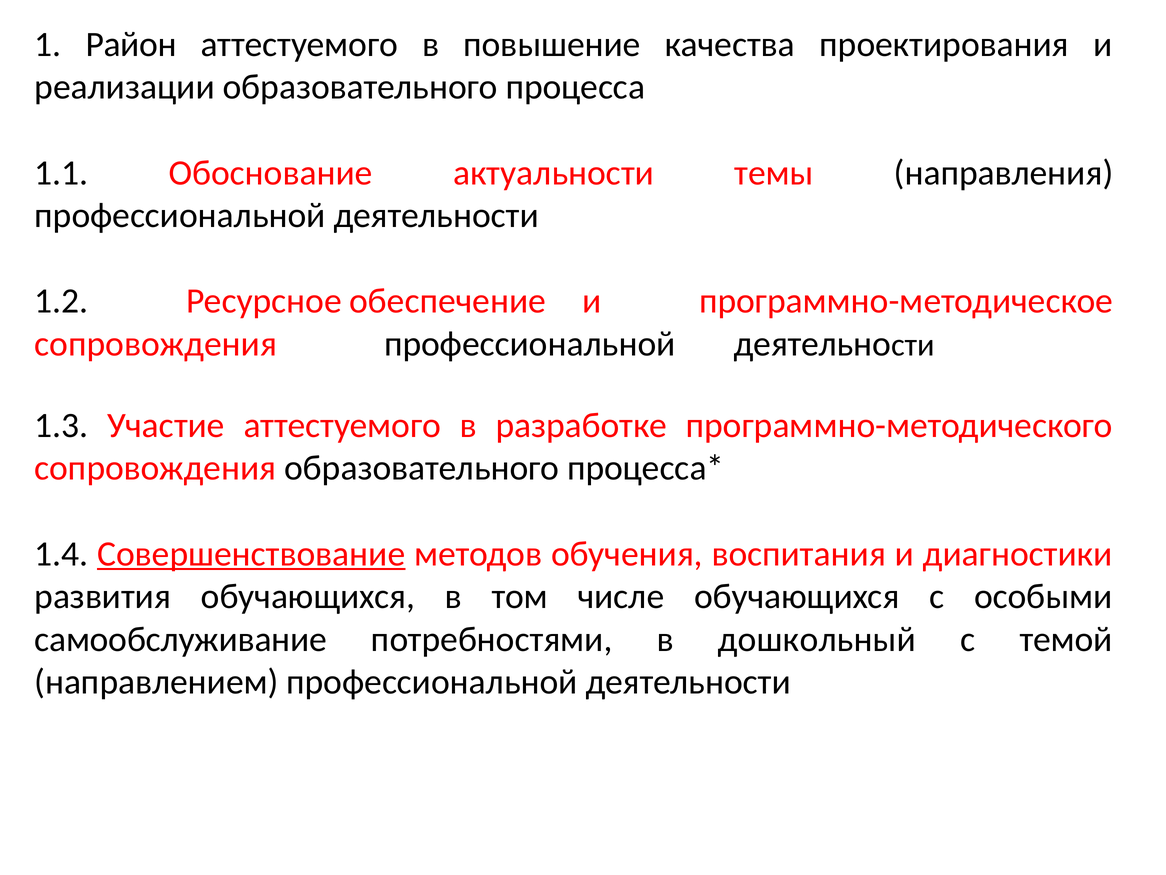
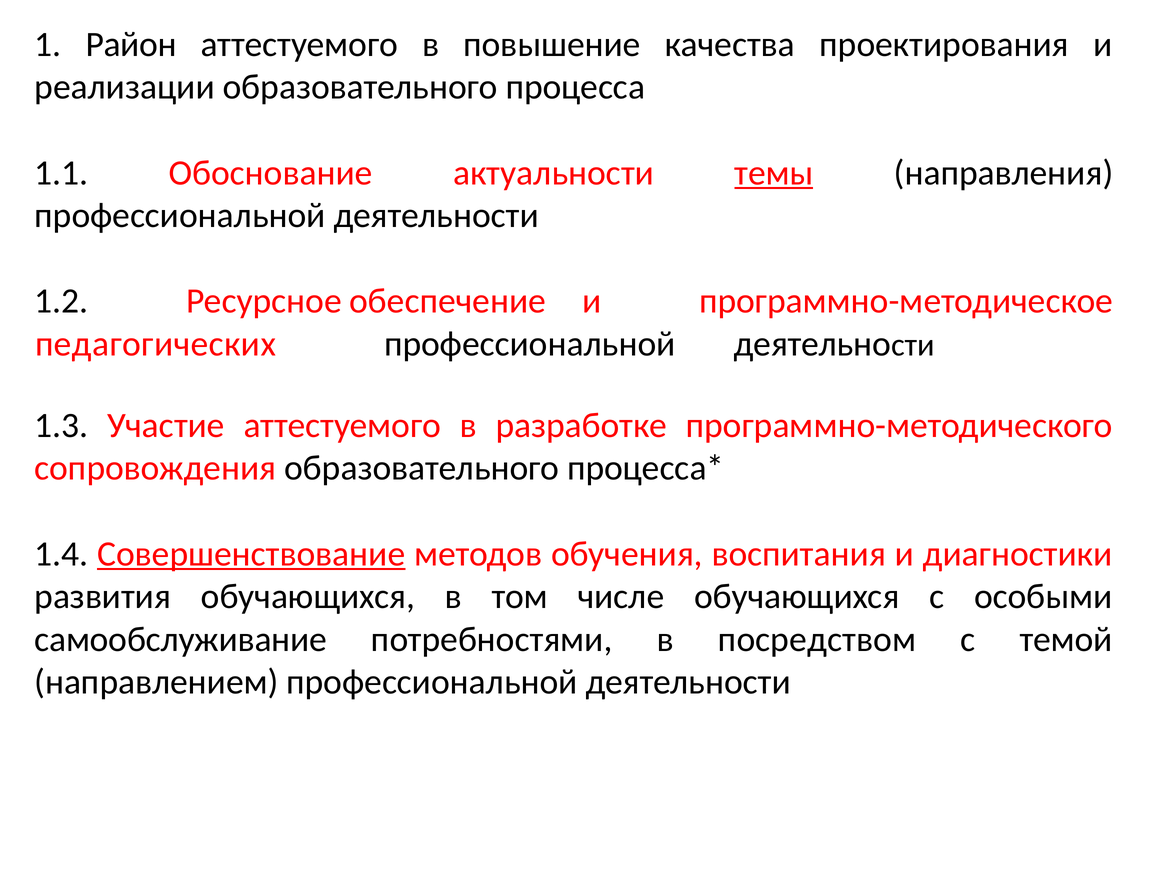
темы underline: none -> present
сопровождения at (156, 344): сопровождения -> педагогических
дошкольный: дошкольный -> посредством
